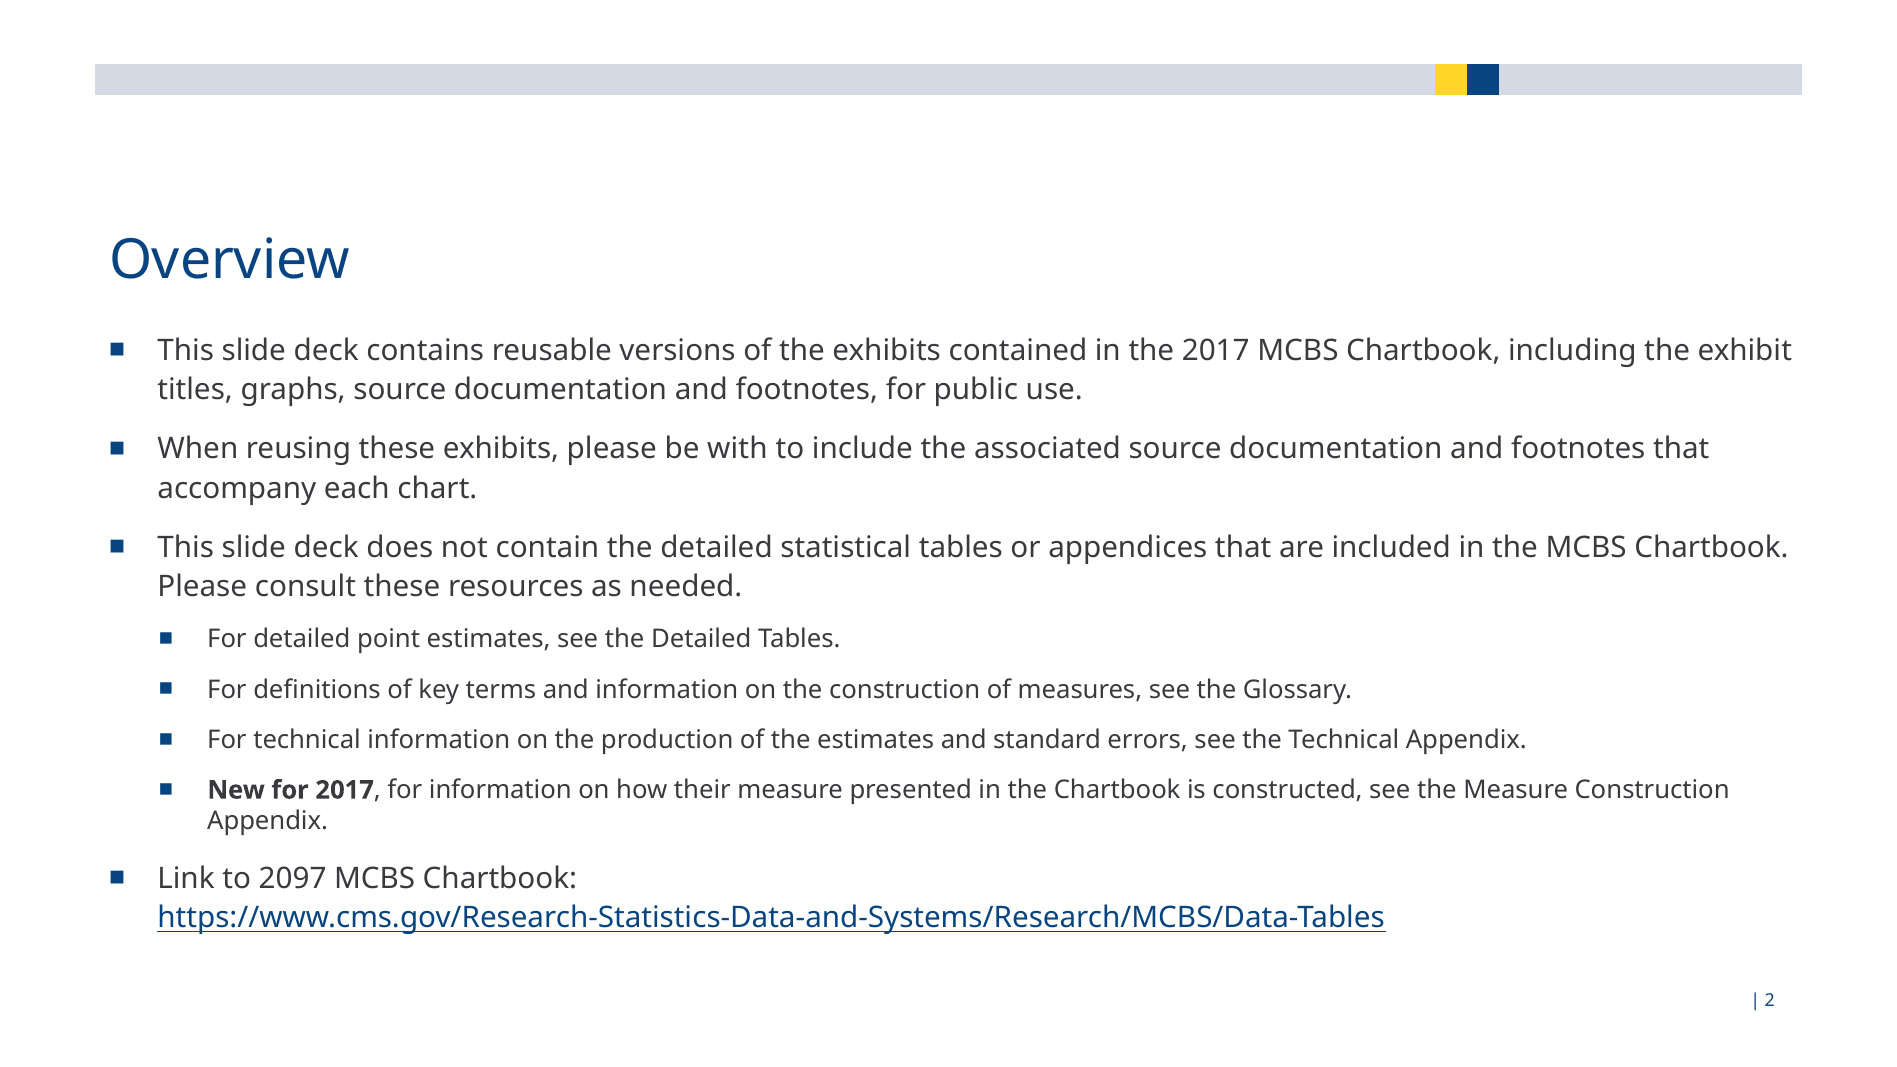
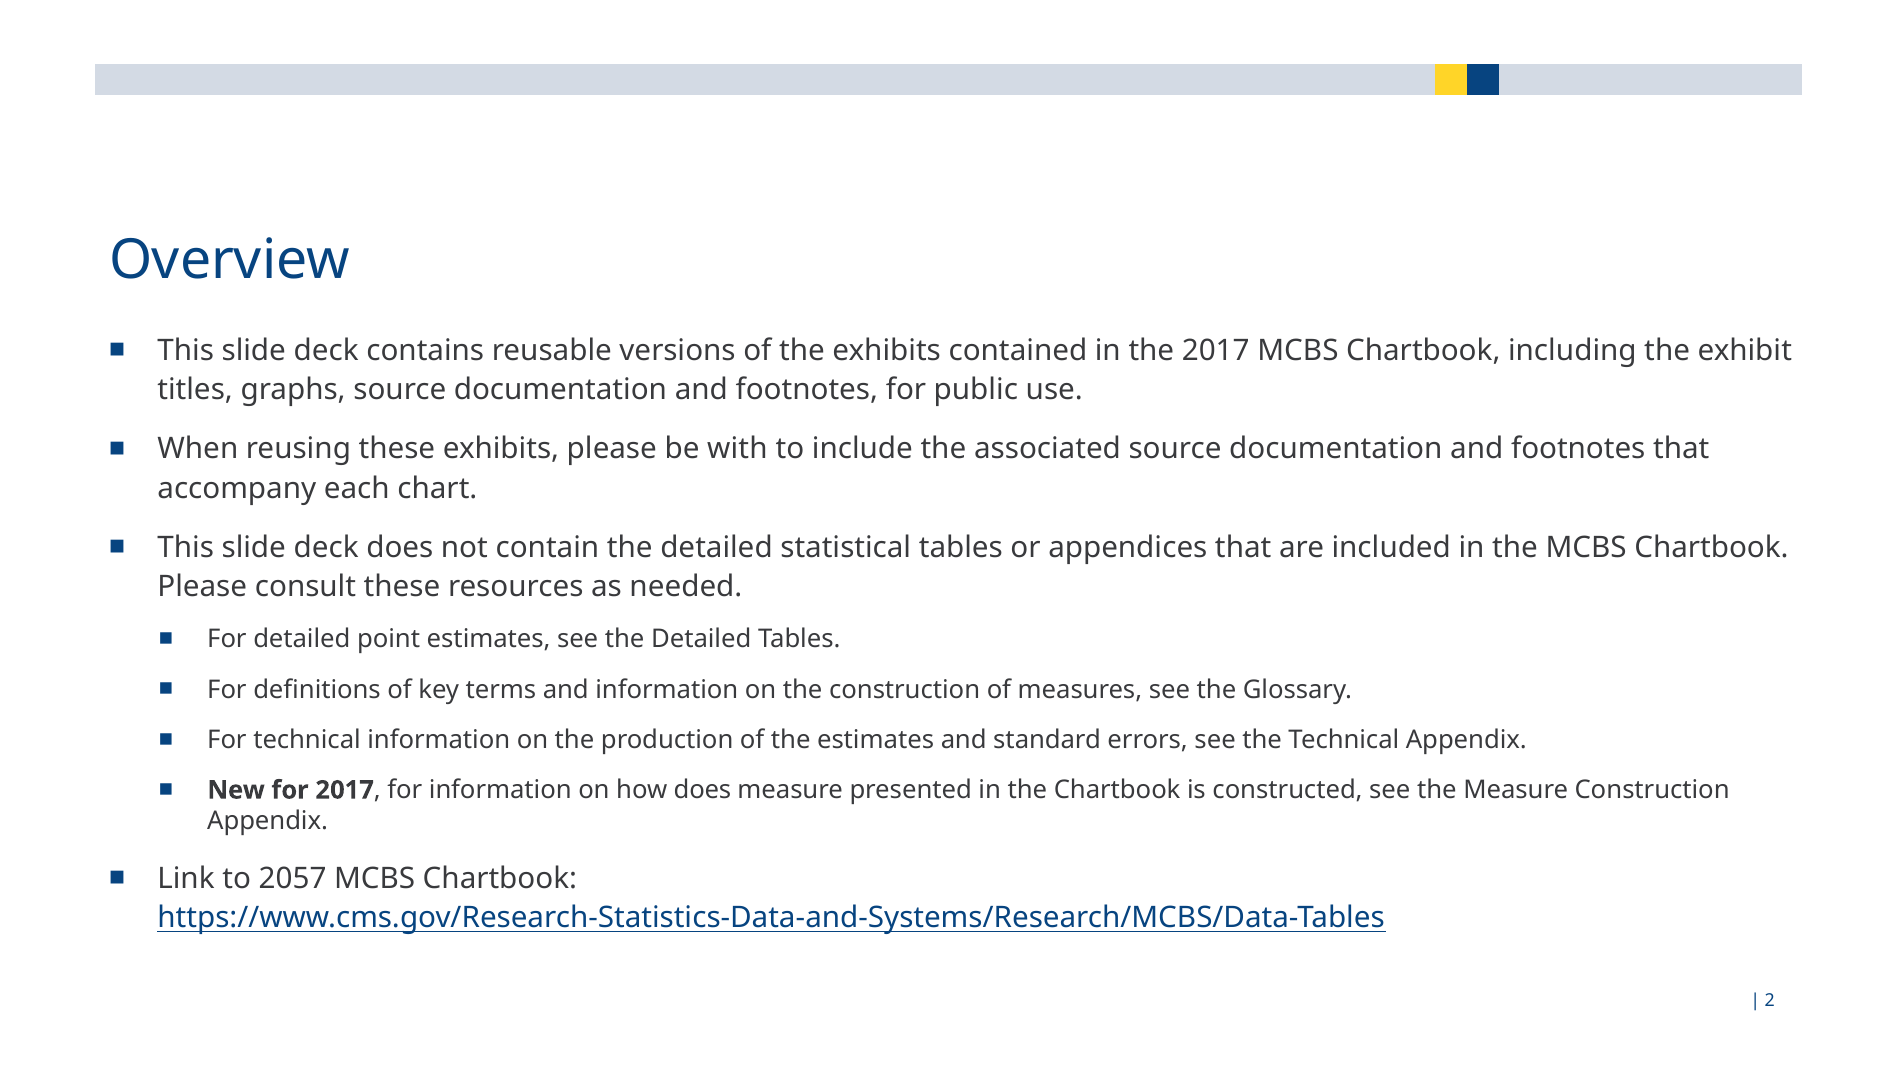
how their: their -> does
2097: 2097 -> 2057
